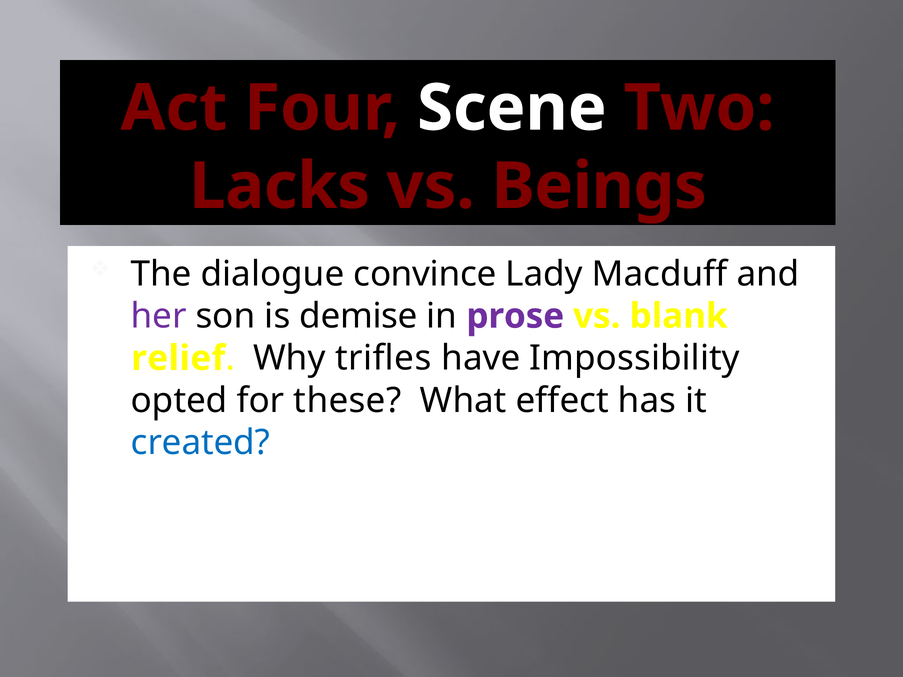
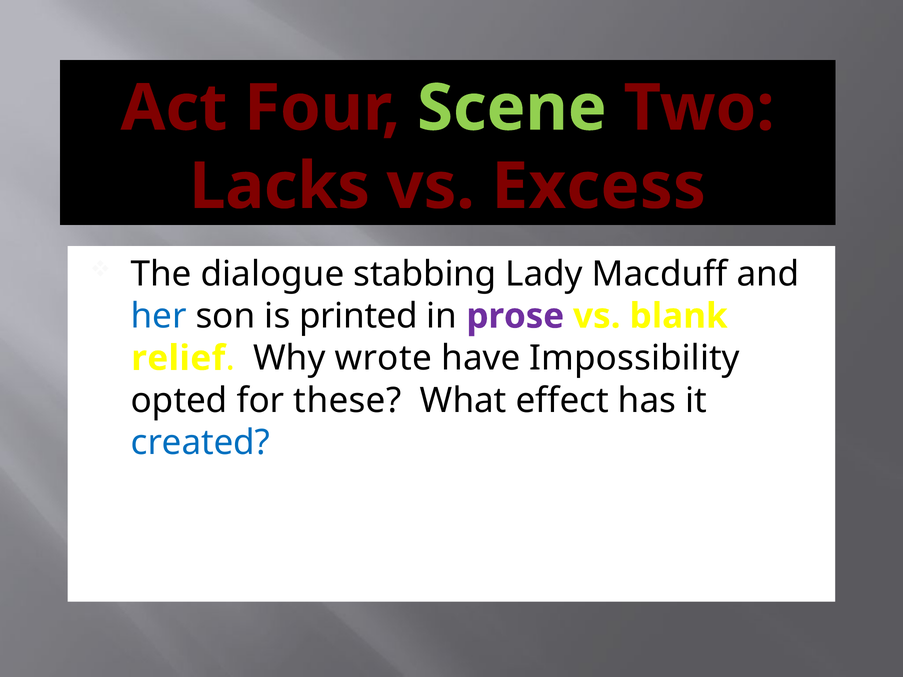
Scene colour: white -> light green
Beings: Beings -> Excess
convince: convince -> stabbing
her colour: purple -> blue
demise: demise -> printed
trifles: trifles -> wrote
